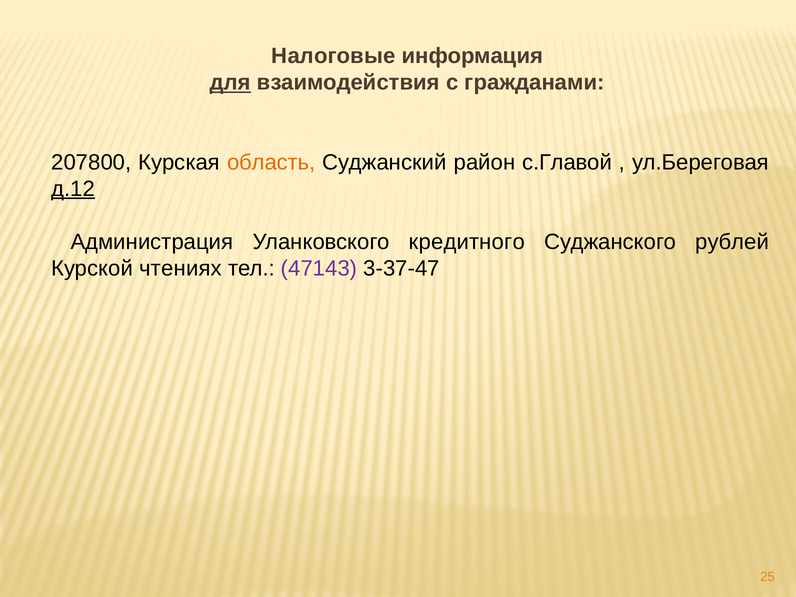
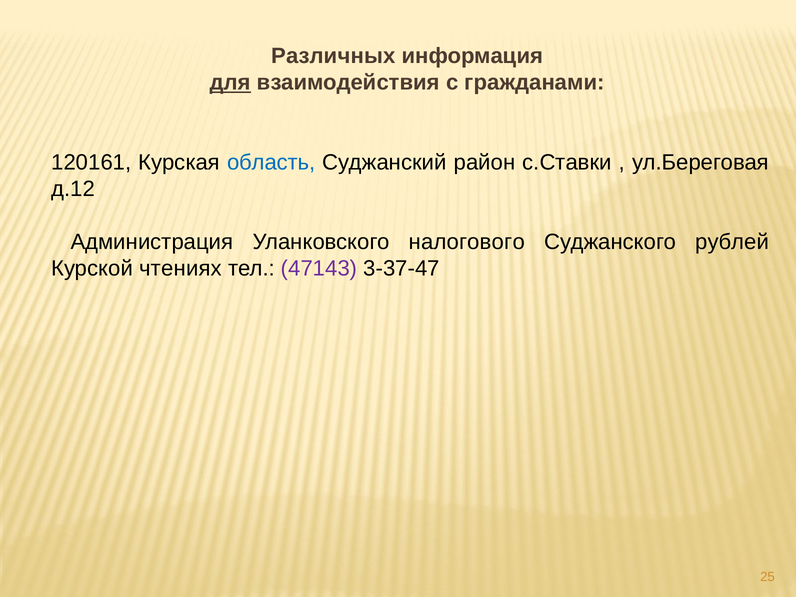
Налоговые: Налоговые -> Различных
207800: 207800 -> 120161
область colour: orange -> blue
с.Главой: с.Главой -> с.Ставки
д.12 underline: present -> none
кредитного: кредитного -> налогового
